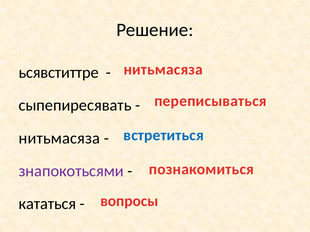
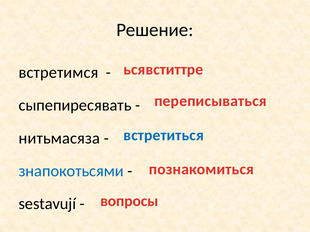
нитьмасяза at (163, 70): нитьмасяза -> ьсявститтре
ьсявститтре: ьсявститтре -> встретимся
знапокотьсями colour: purple -> blue
кататься: кататься -> sestavují
